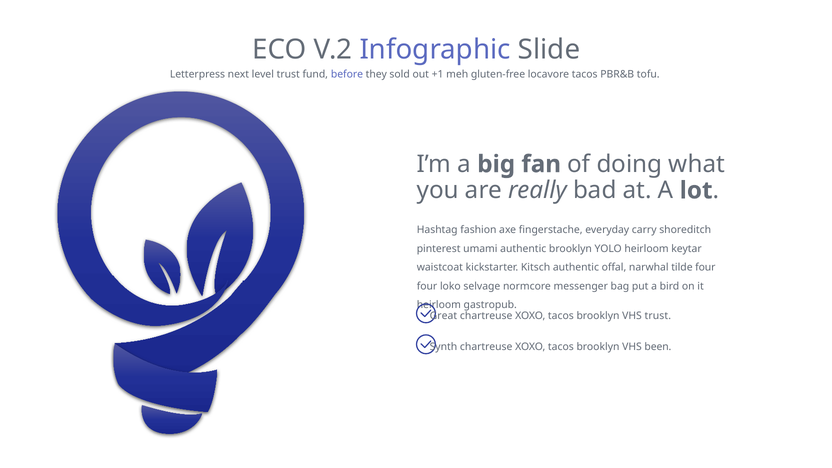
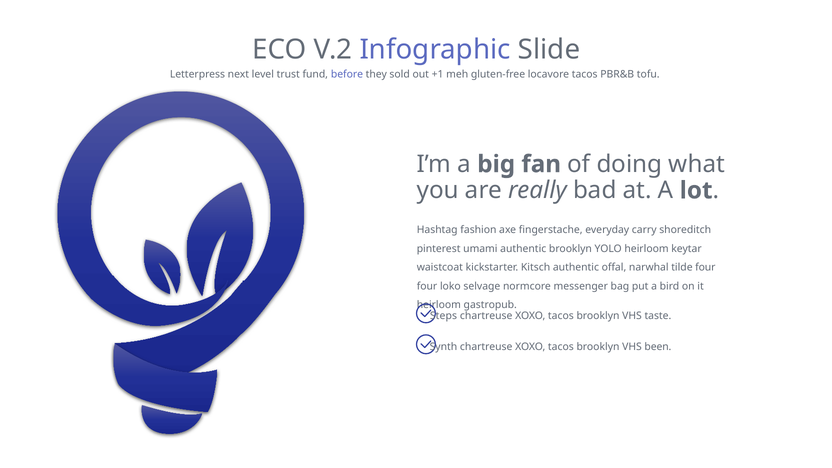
Great: Great -> Steps
VHS trust: trust -> taste
